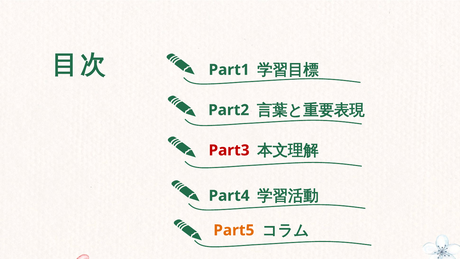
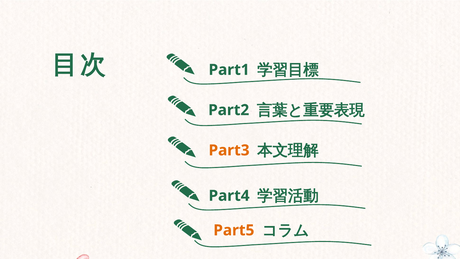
Part3 colour: red -> orange
